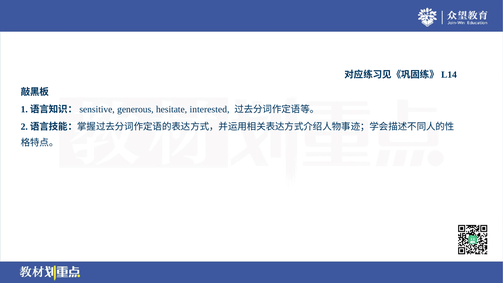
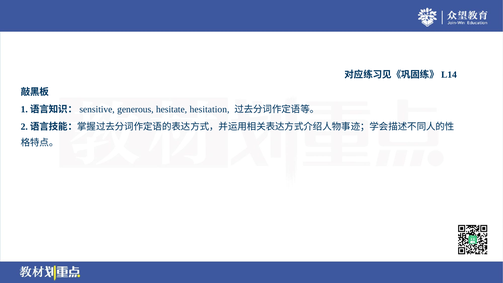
interested: interested -> hesitation
